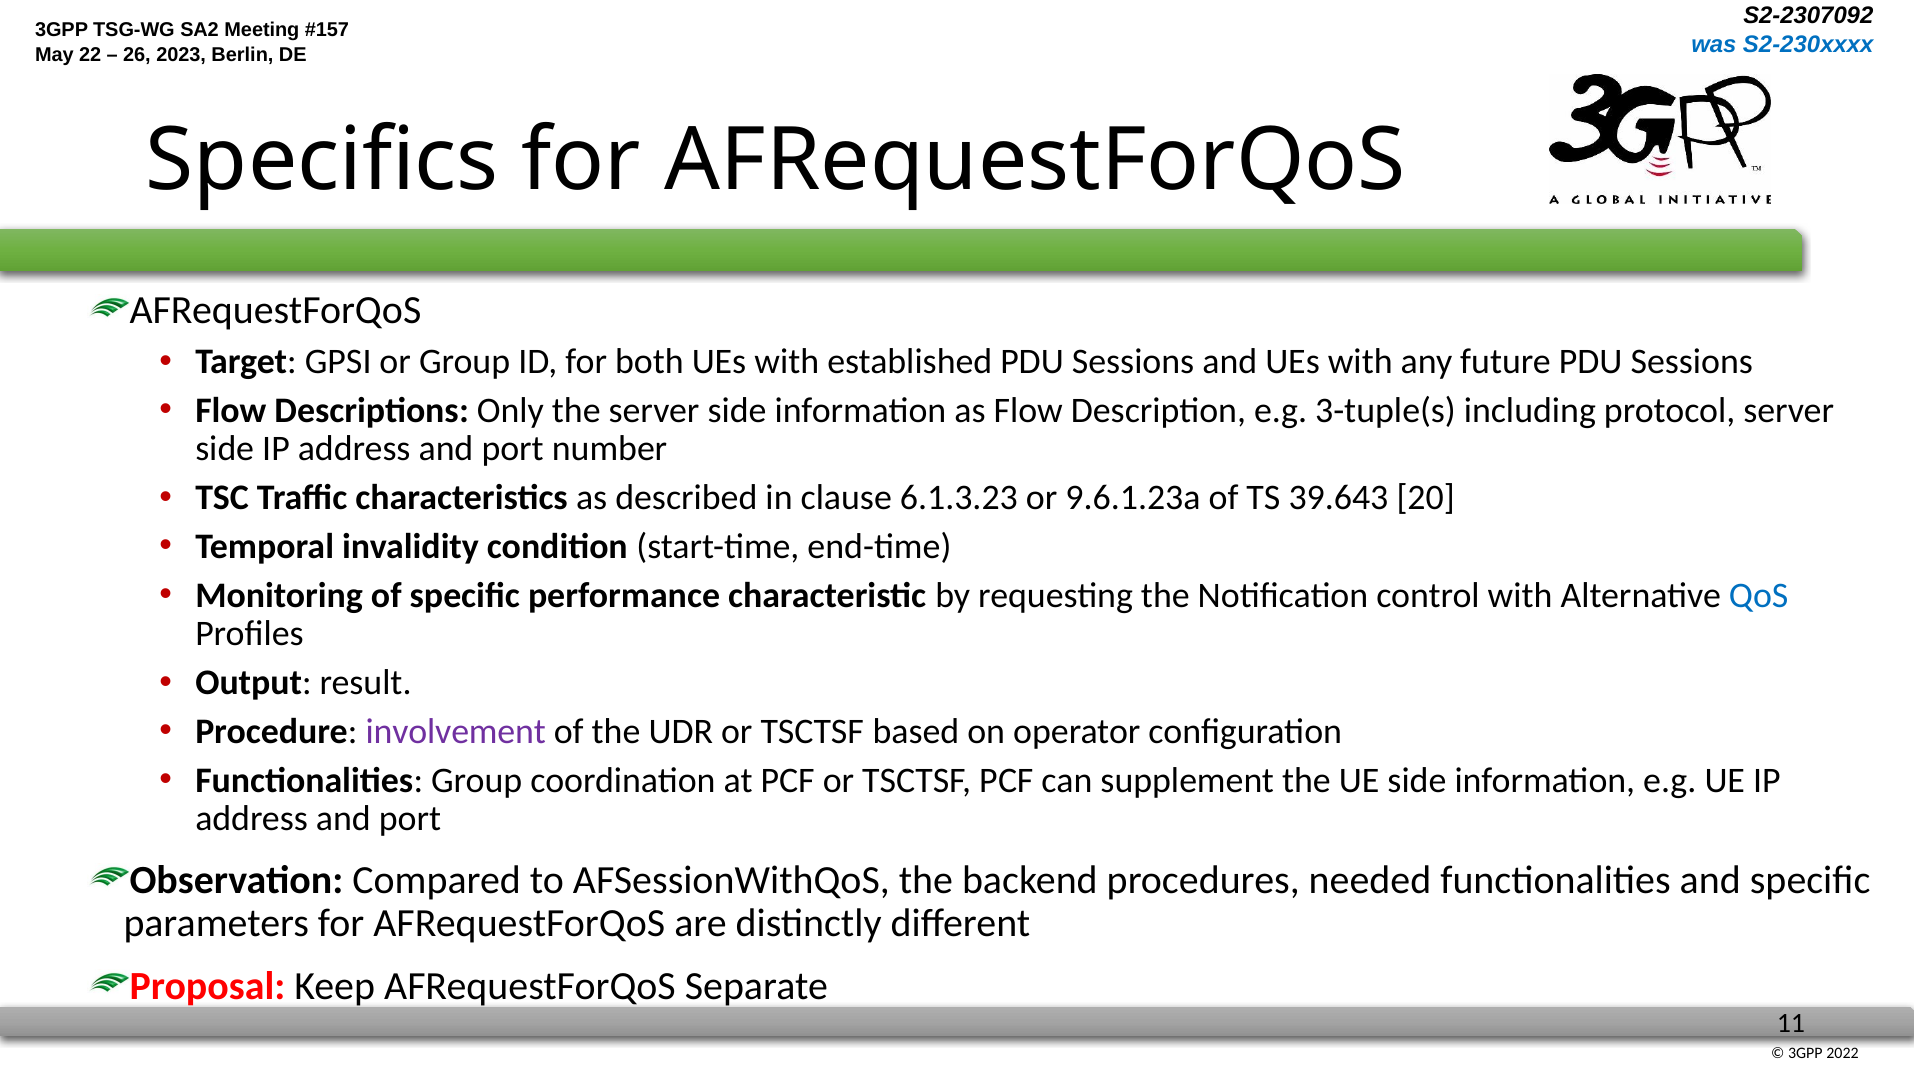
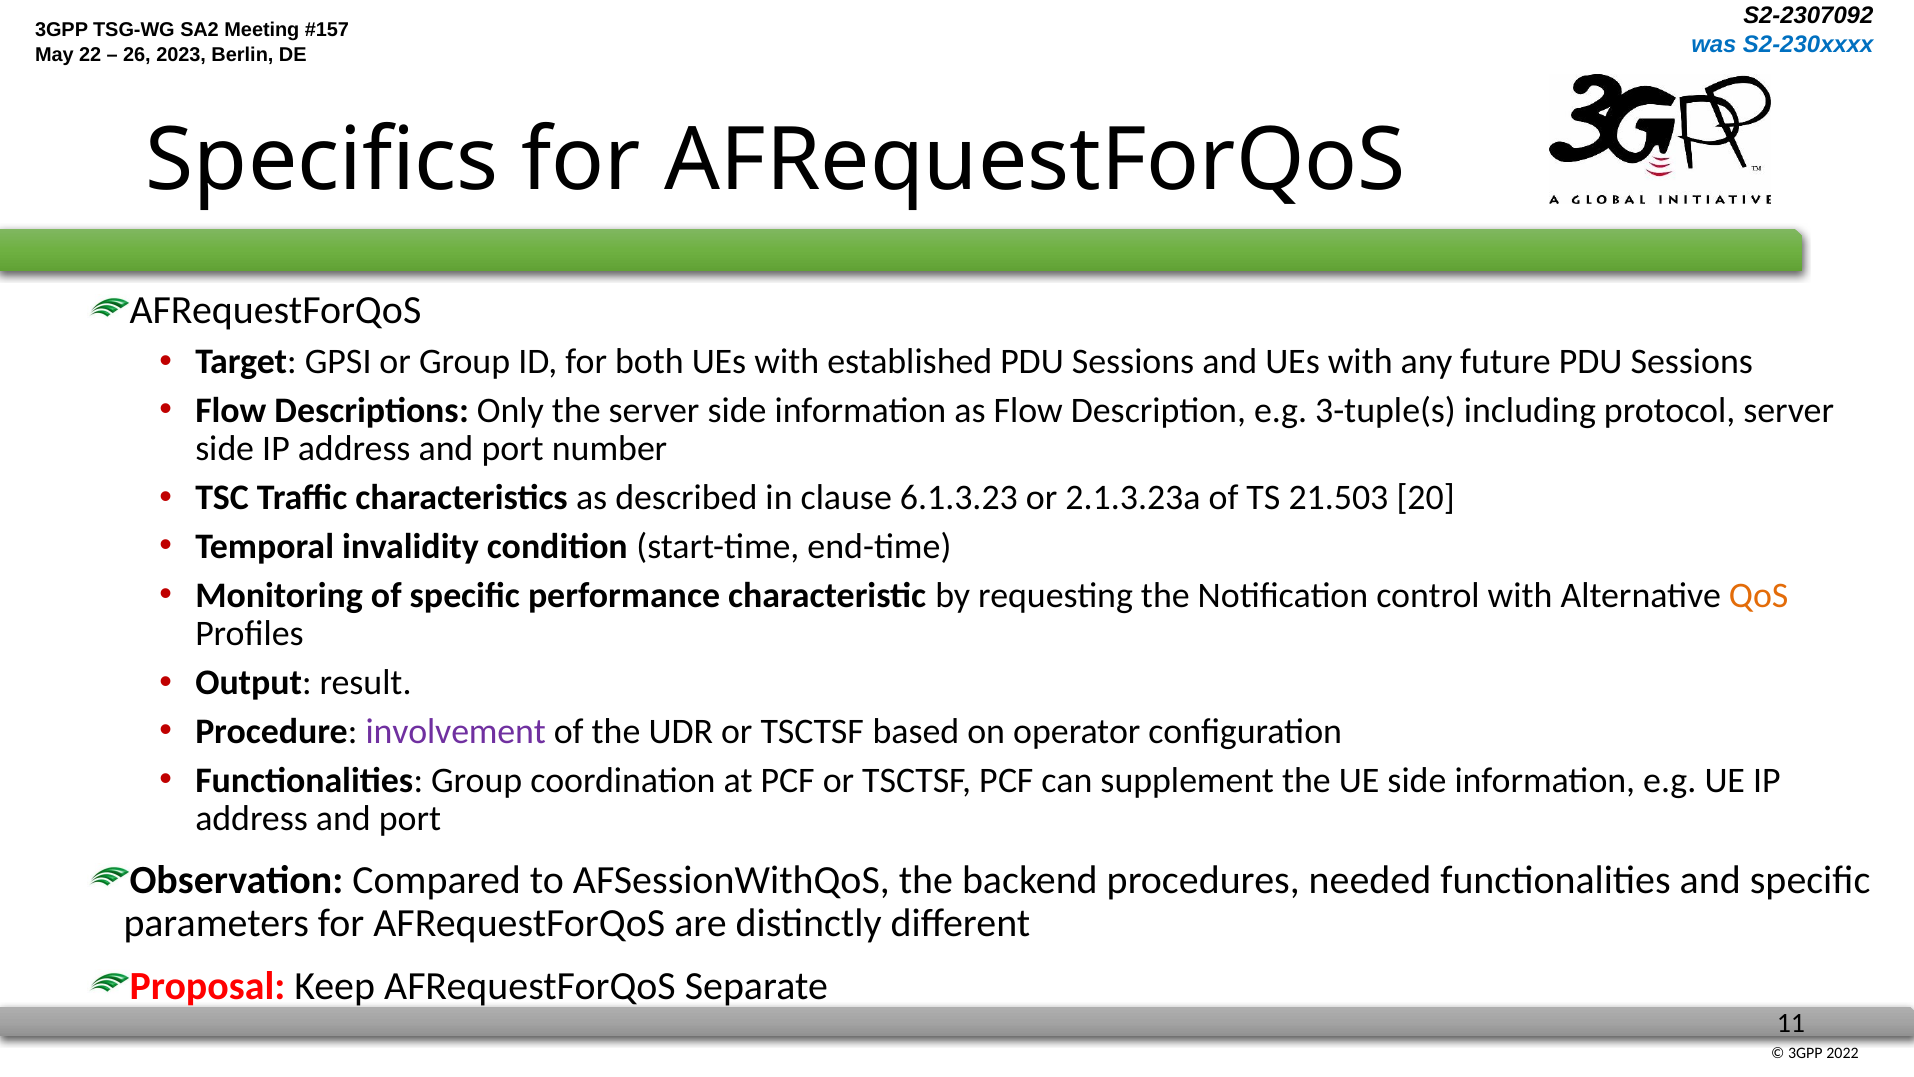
9.6.1.23a: 9.6.1.23a -> 2.1.3.23a
39.643: 39.643 -> 21.503
QoS colour: blue -> orange
